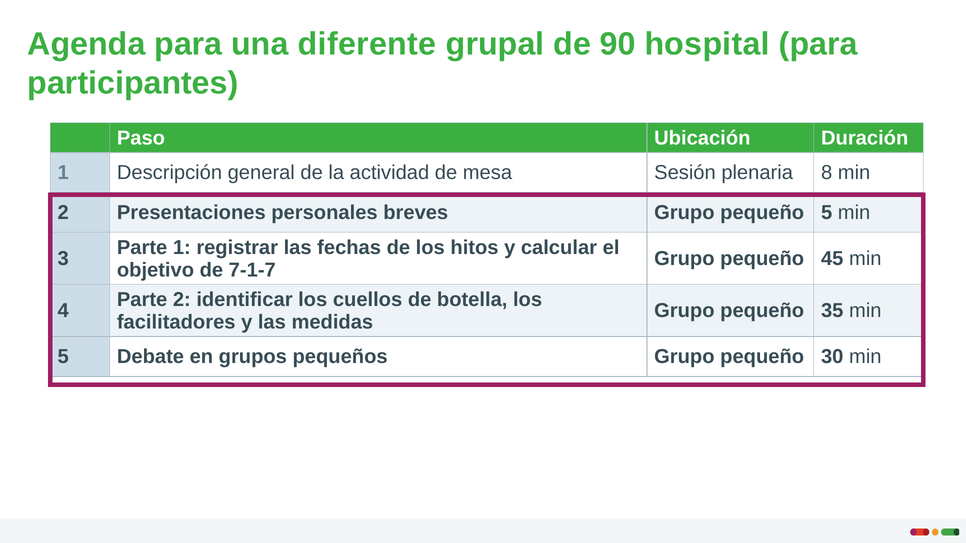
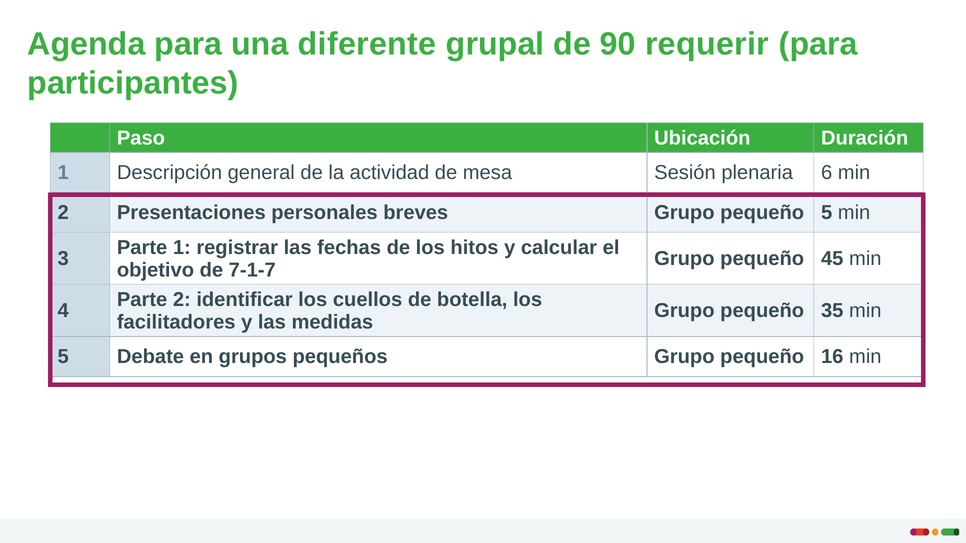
hospital: hospital -> requerir
8: 8 -> 6
30: 30 -> 16
